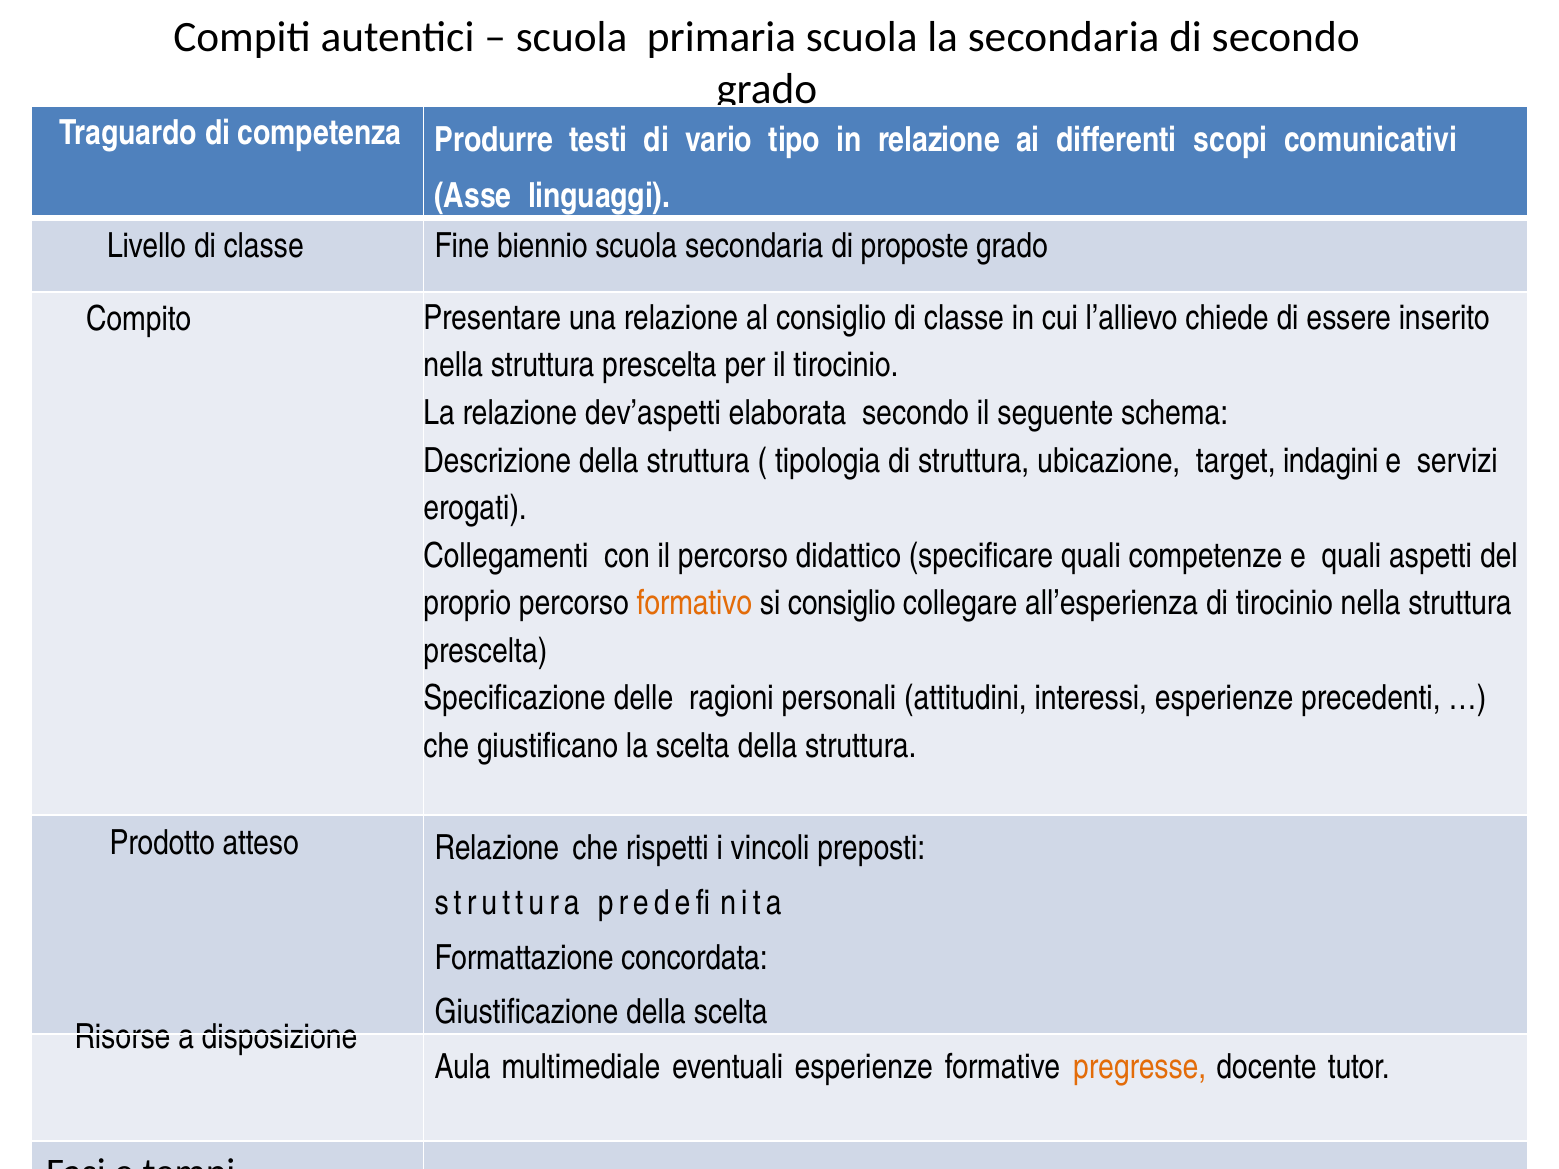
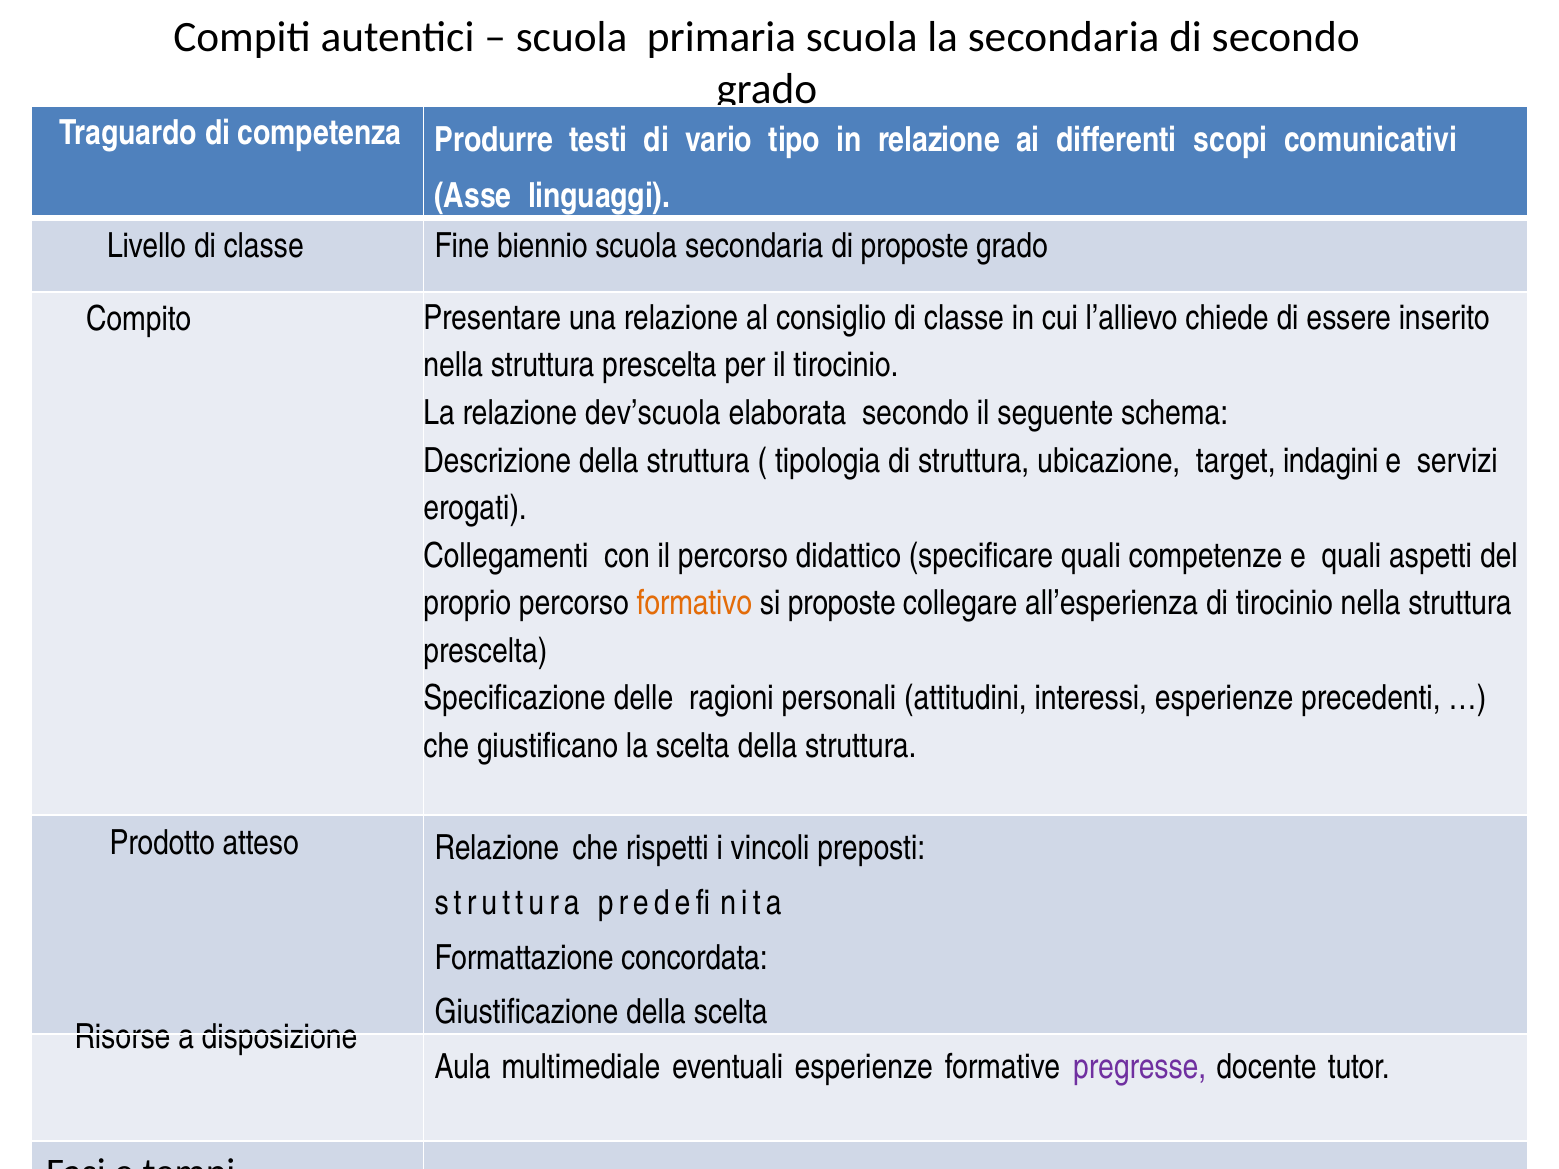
dev’aspetti: dev’aspetti -> dev’scuola
si consiglio: consiglio -> proposte
pregresse colour: orange -> purple
